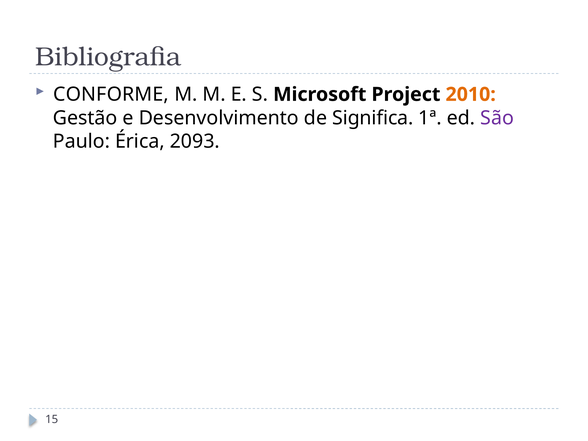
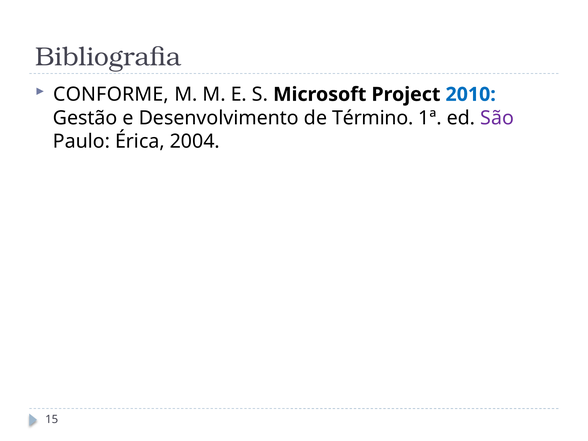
2010 colour: orange -> blue
Significa: Significa -> Término
2093: 2093 -> 2004
